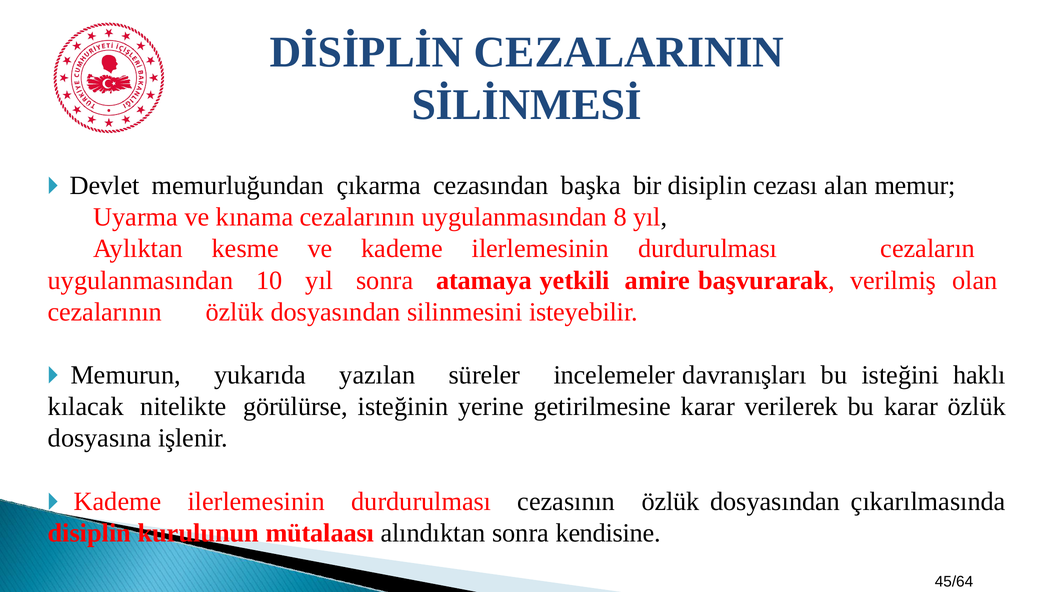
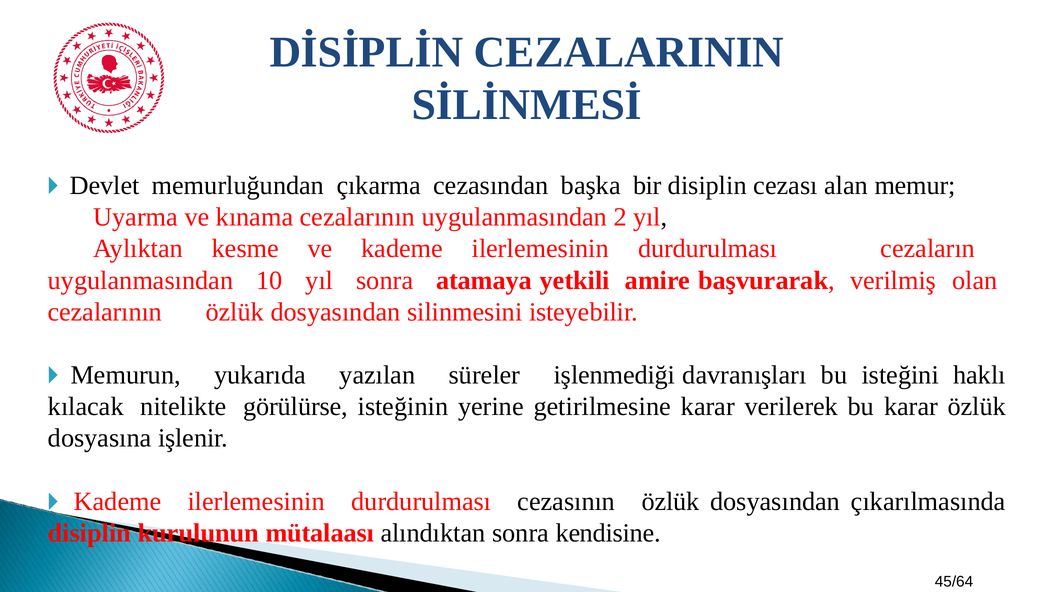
8: 8 -> 2
incelemeler: incelemeler -> işlenmediği
